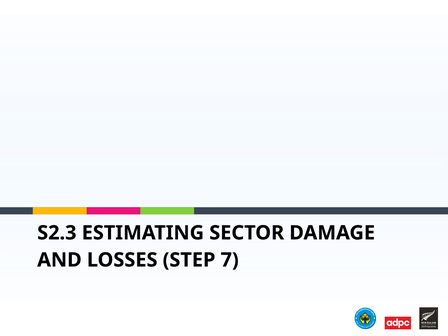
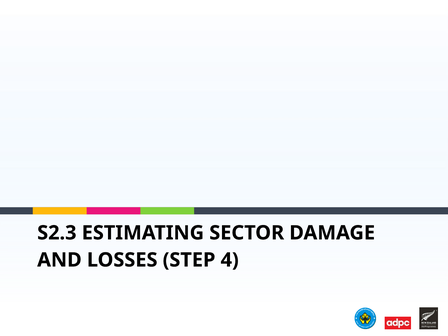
7: 7 -> 4
